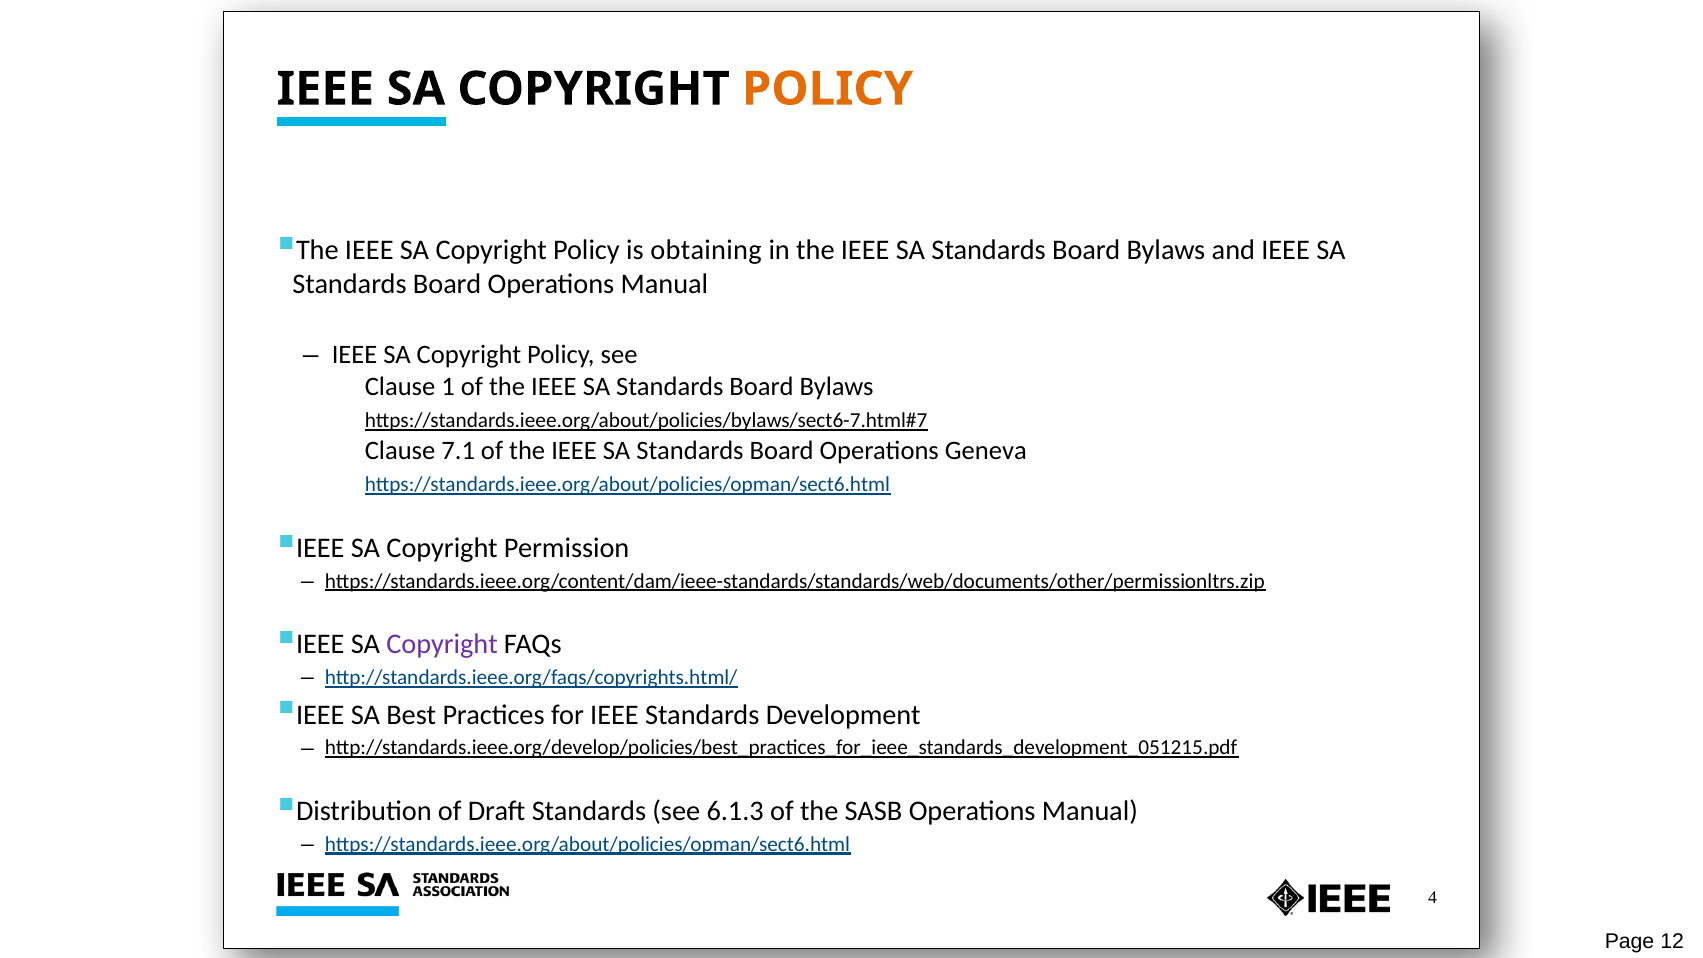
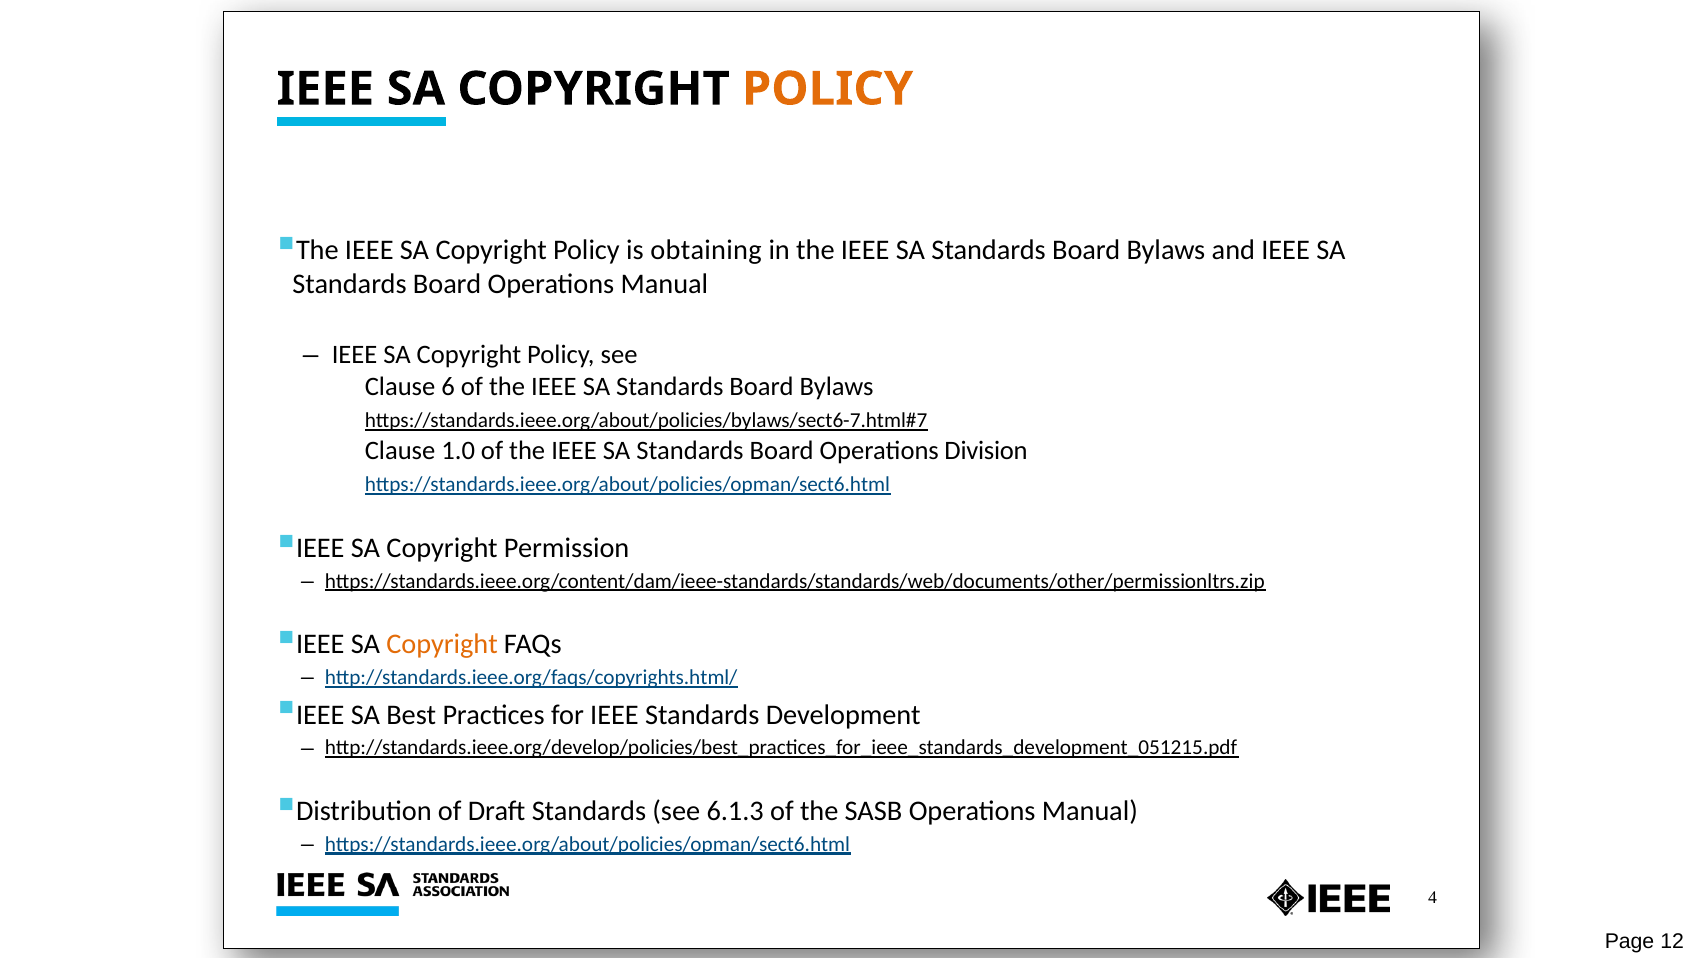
1: 1 -> 6
7.1: 7.1 -> 1.0
Geneva: Geneva -> Division
Copyright at (442, 644) colour: purple -> orange
